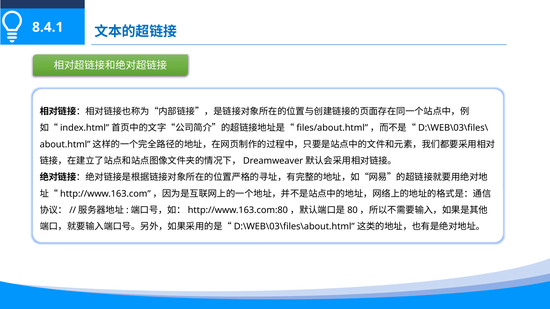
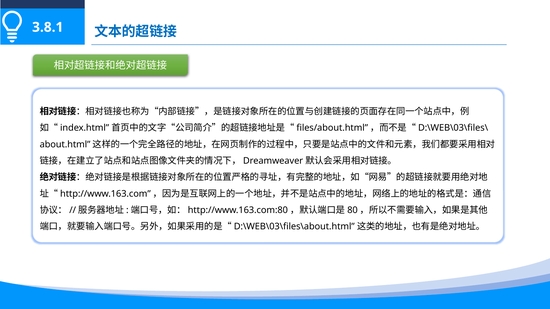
8.4.1: 8.4.1 -> 3.8.1
